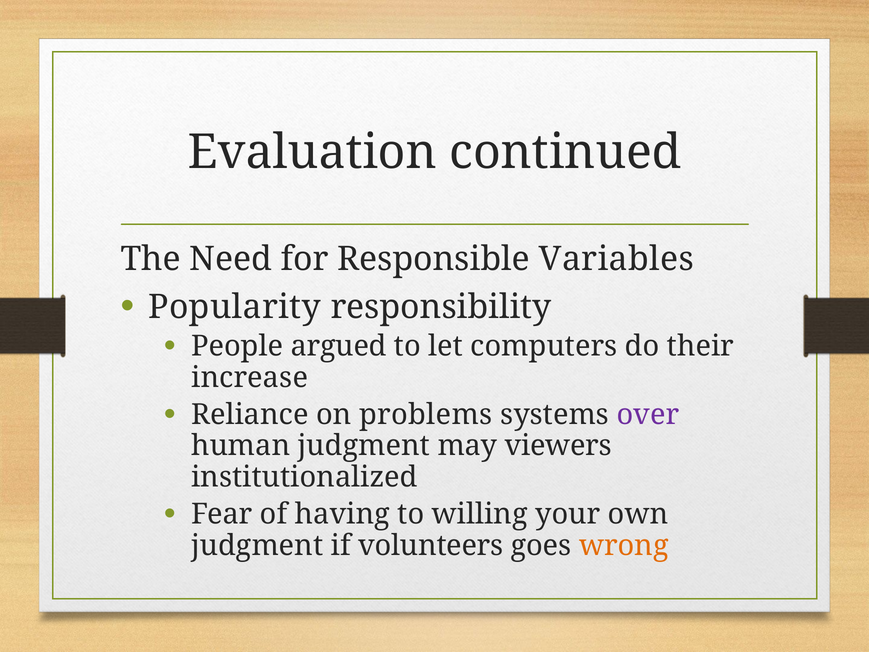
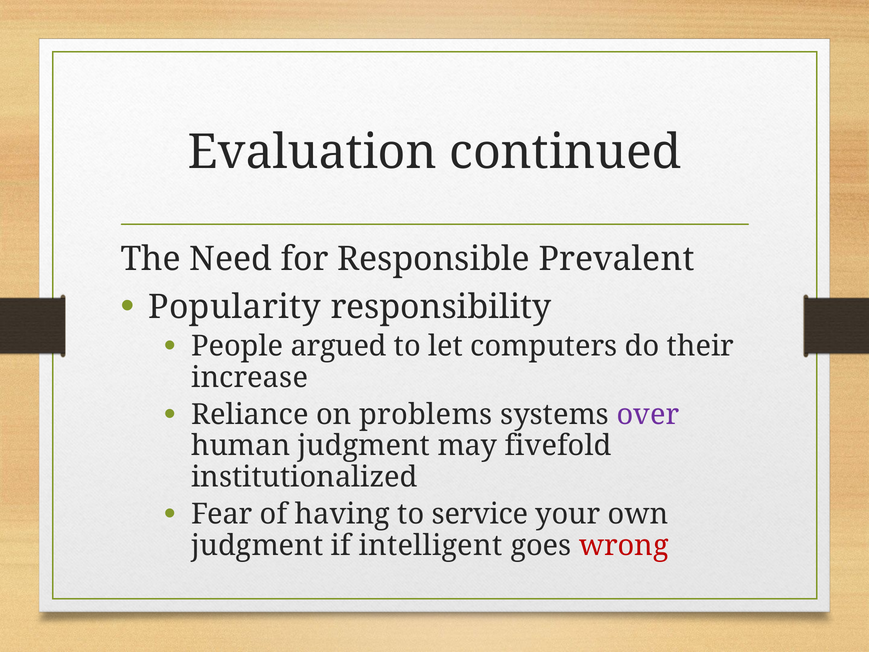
Variables: Variables -> Prevalent
viewers: viewers -> fivefold
willing: willing -> service
volunteers: volunteers -> intelligent
wrong colour: orange -> red
